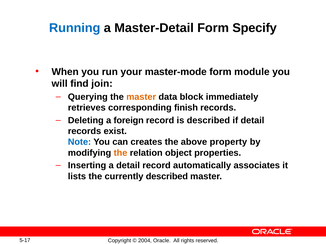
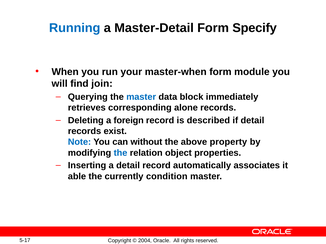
master-mode: master-mode -> master-when
master at (141, 97) colour: orange -> blue
finish: finish -> alone
creates: creates -> without
the at (121, 153) colour: orange -> blue
lists: lists -> able
currently described: described -> condition
